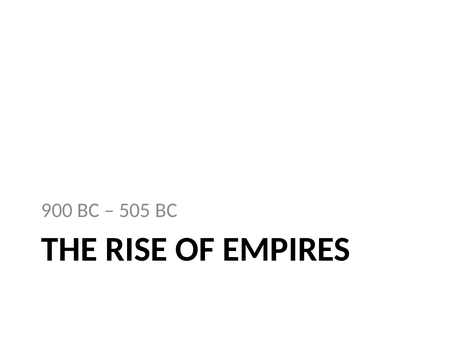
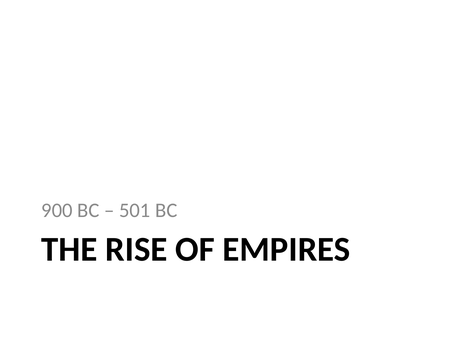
505: 505 -> 501
